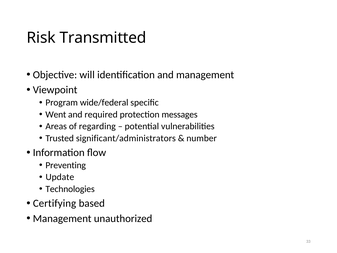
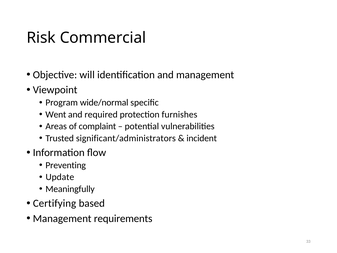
Transmitted: Transmitted -> Commercial
wide/federal: wide/federal -> wide/normal
messages: messages -> furnishes
regarding: regarding -> complaint
number: number -> incident
Technologies: Technologies -> Meaningfully
unauthorized: unauthorized -> requirements
